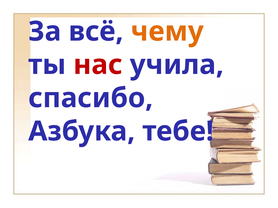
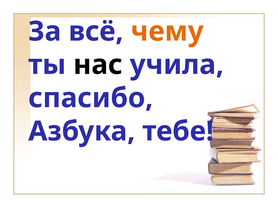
нас colour: red -> black
